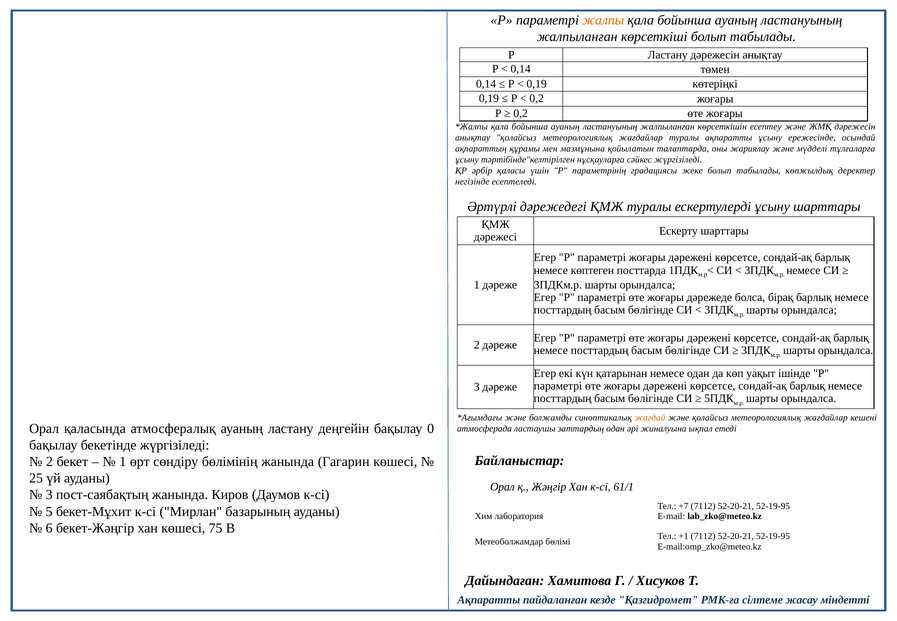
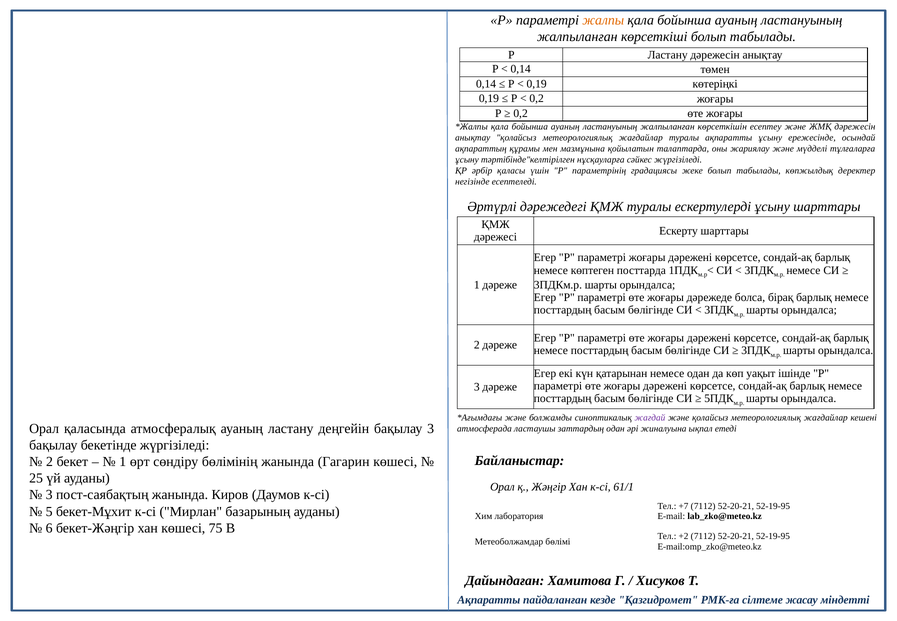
жағдай colour: orange -> purple
бақылау 0: 0 -> 3
+1: +1 -> +2
